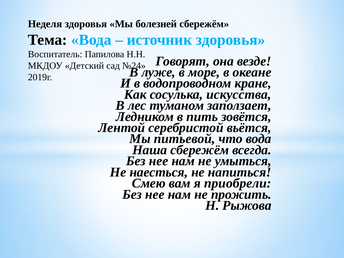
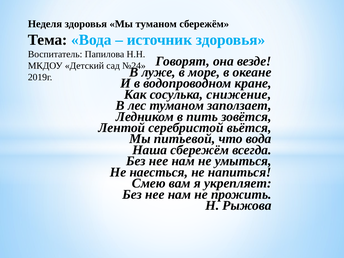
Мы болезней: болезней -> туманом
искусства: искусства -> снижение
приобрели: приобрели -> укрепляет
